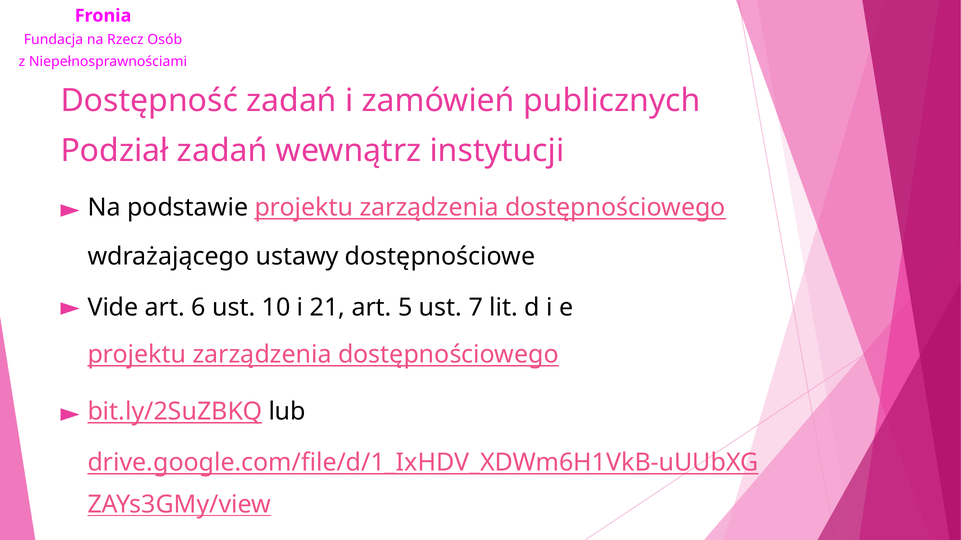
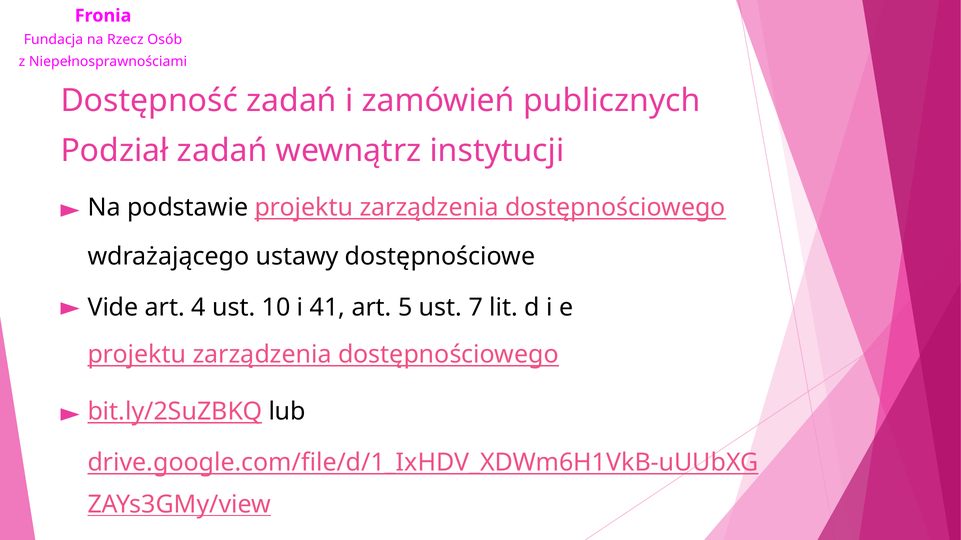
6: 6 -> 4
21: 21 -> 41
